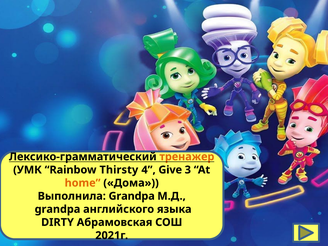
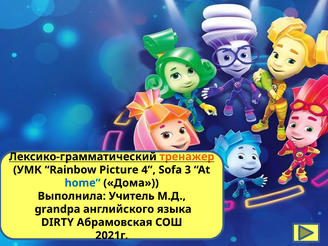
Thirsty: Thirsty -> Picture
Give: Give -> Sofa
home colour: orange -> blue
Выполнила Grandpa: Grandpa -> Учитель
